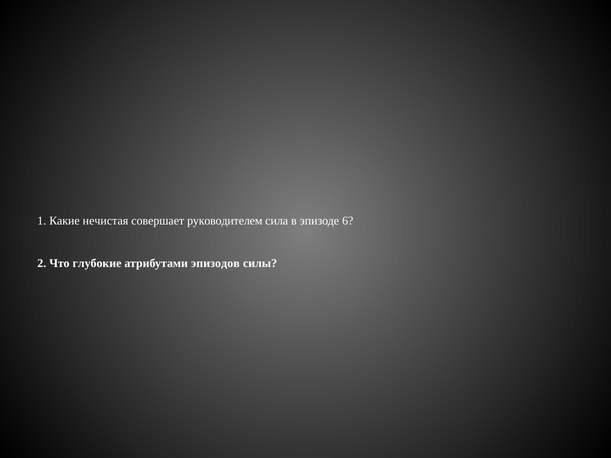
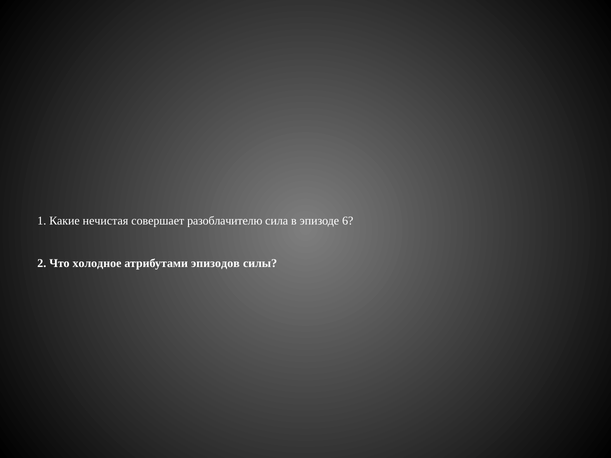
руководителем: руководителем -> разоблачителю
глубокие: глубокие -> холодное
